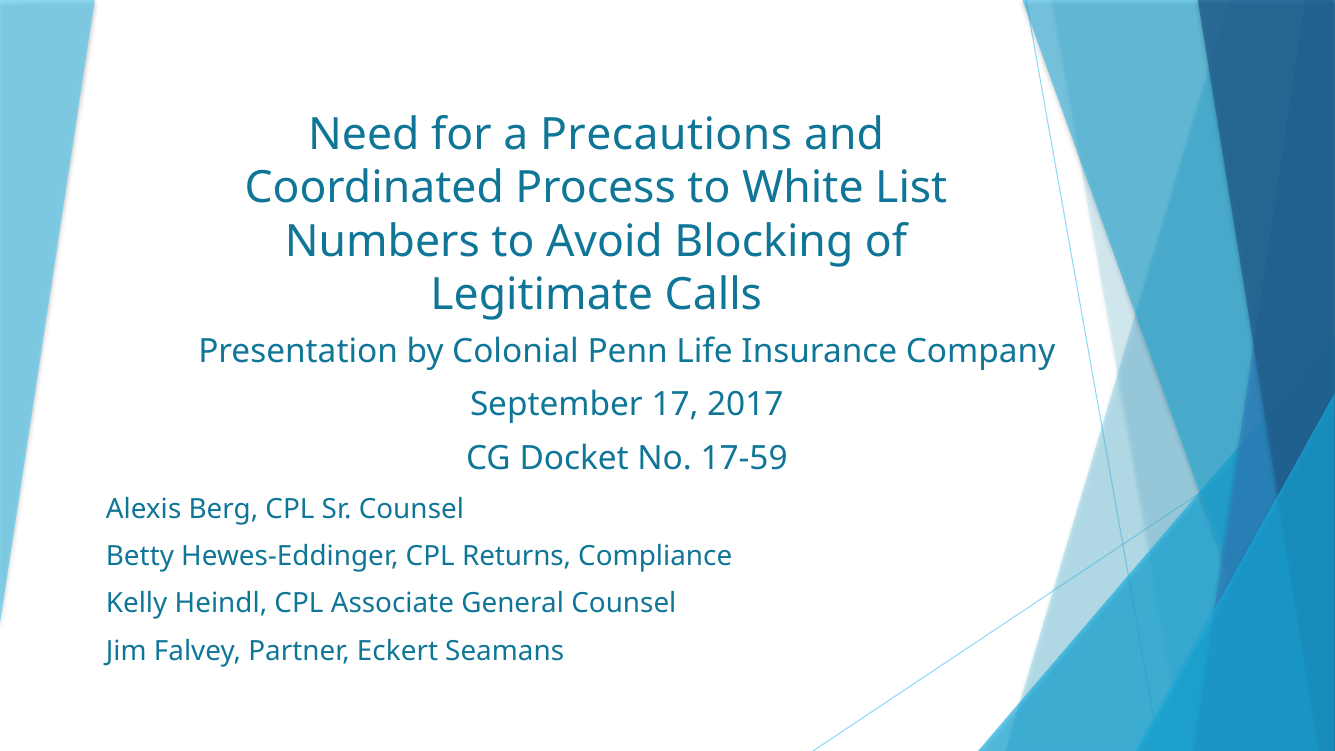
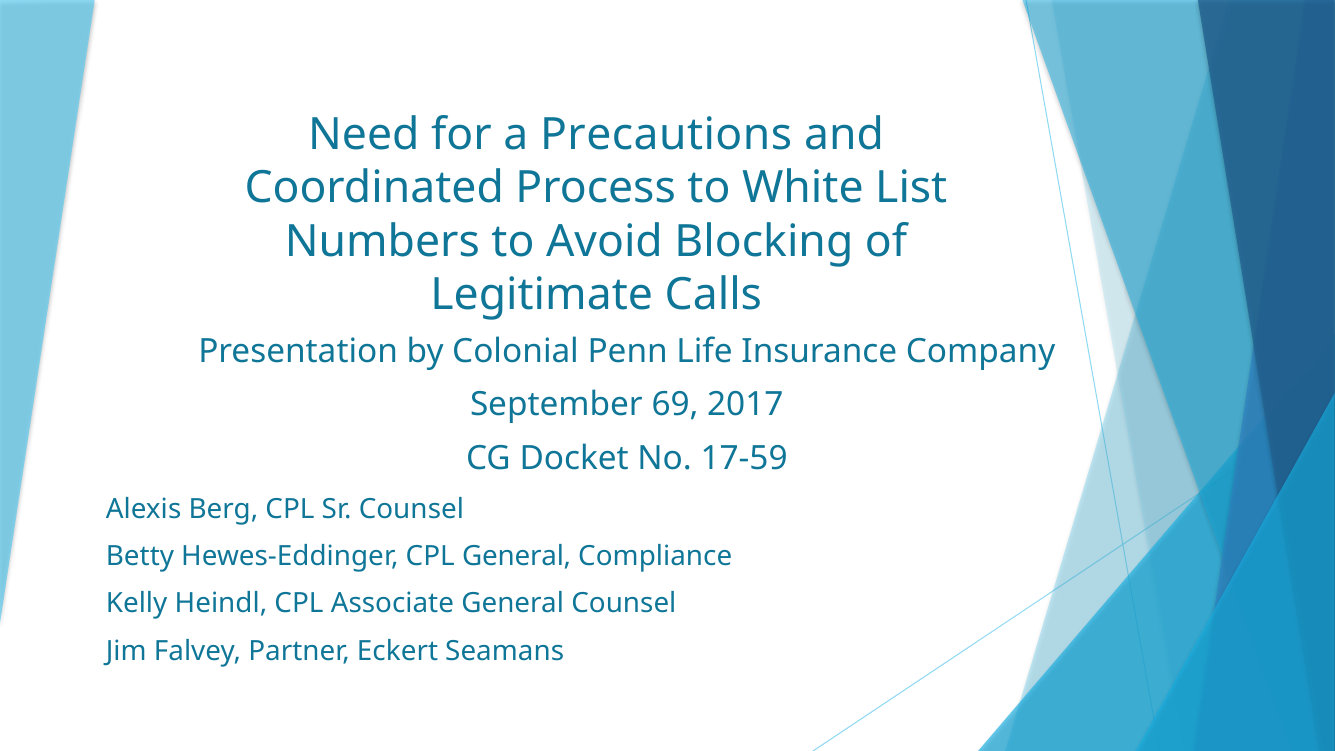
17: 17 -> 69
CPL Returns: Returns -> General
